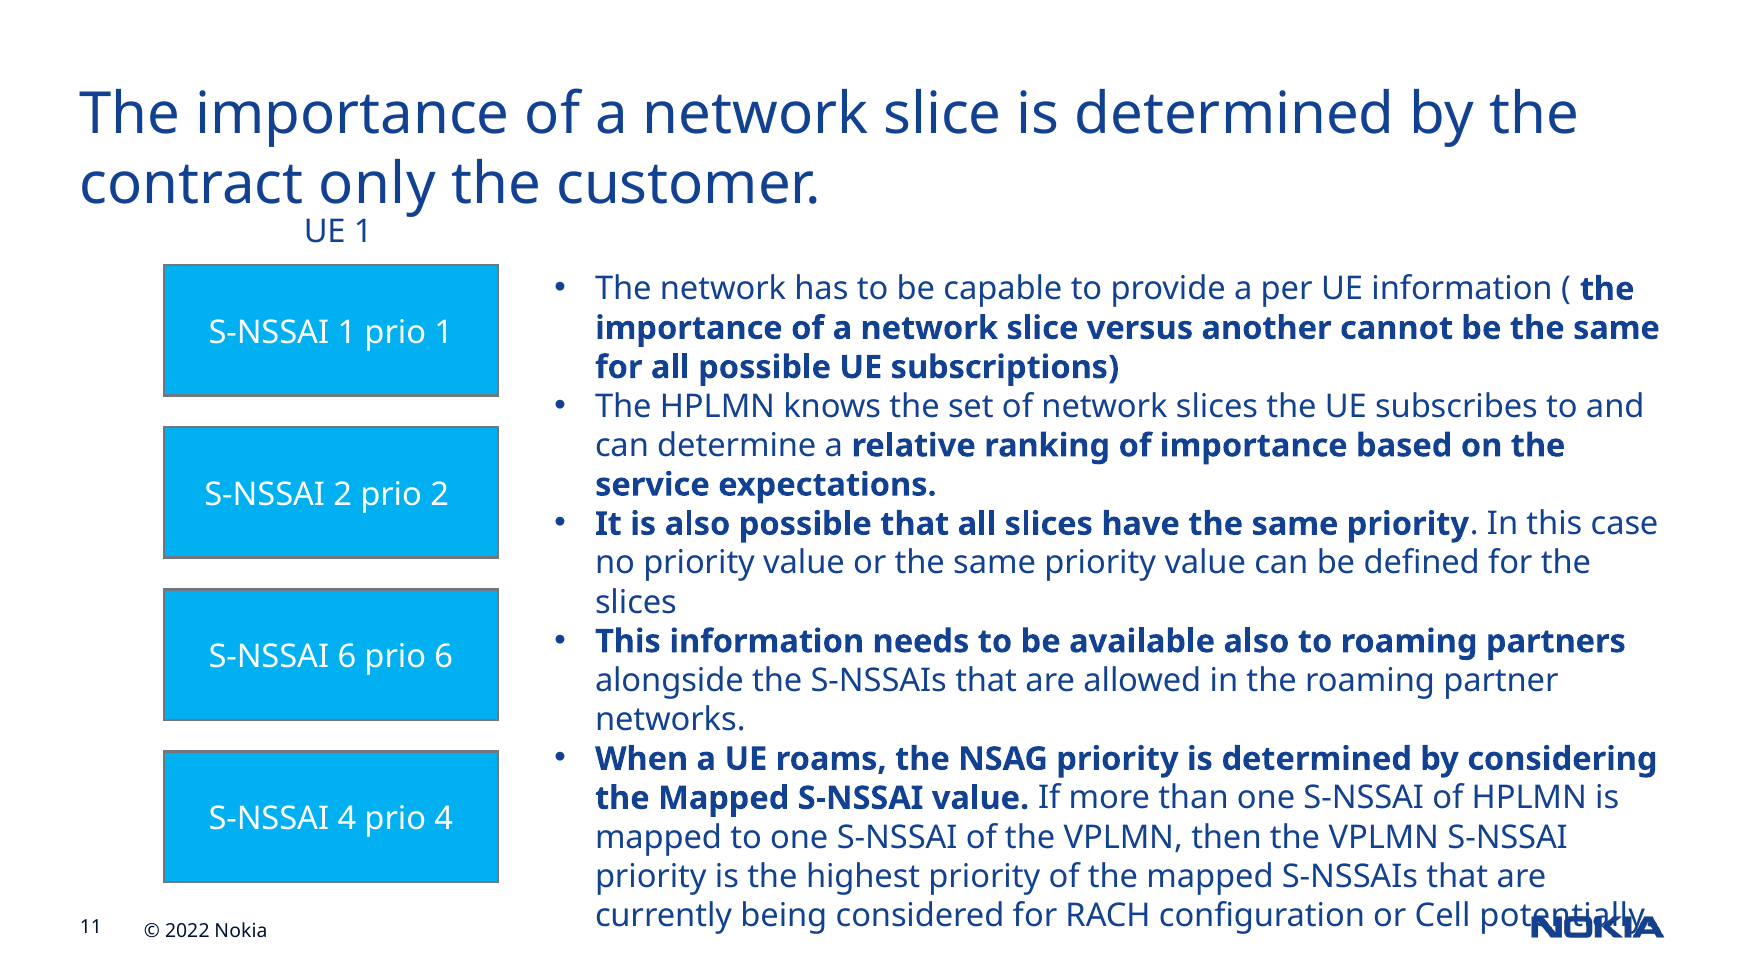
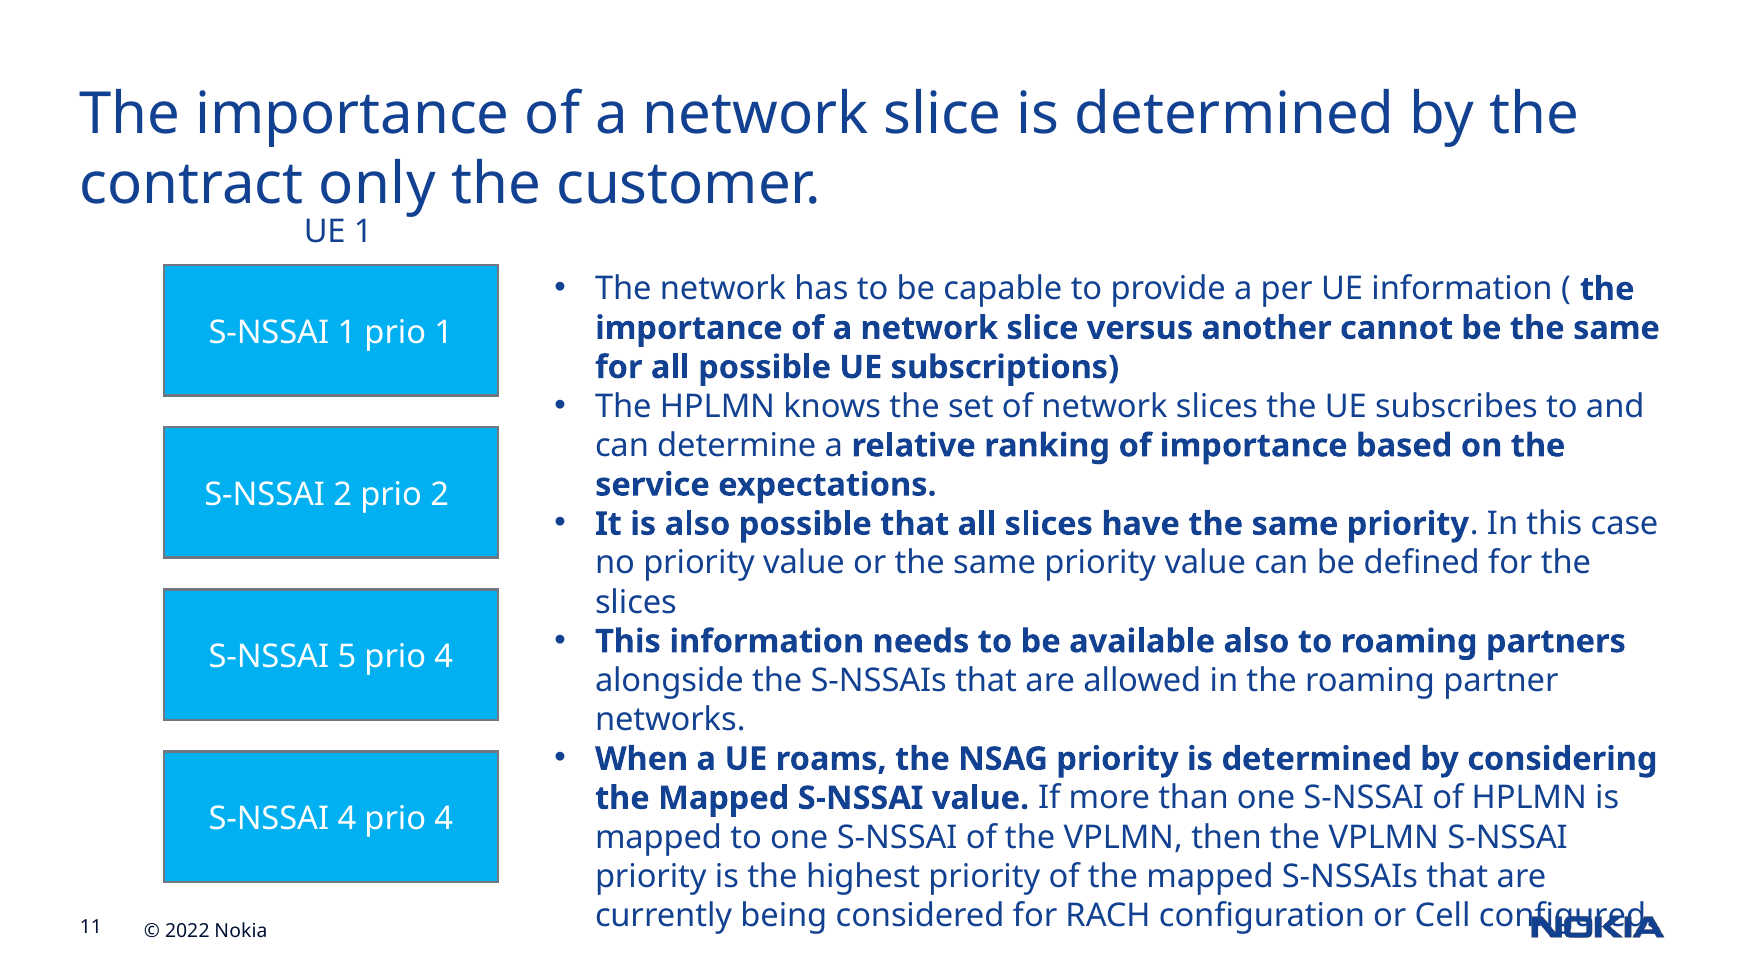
S-NSSAI 6: 6 -> 5
6 at (444, 657): 6 -> 4
potentially: potentially -> configured
